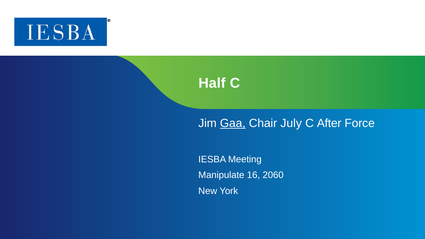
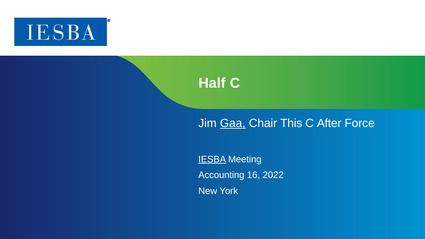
July: July -> This
IESBA underline: none -> present
Manipulate: Manipulate -> Accounting
2060: 2060 -> 2022
